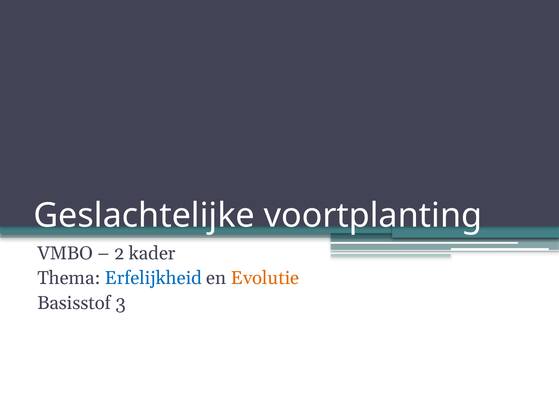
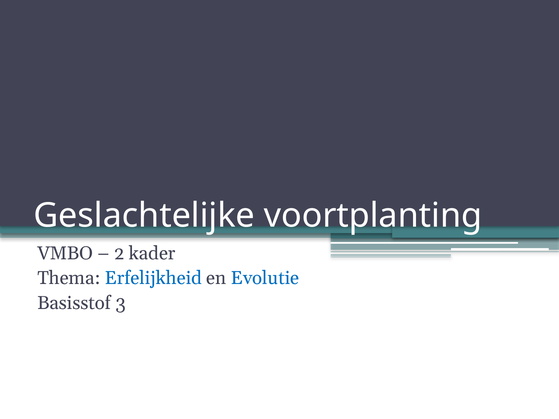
Evolutie colour: orange -> blue
